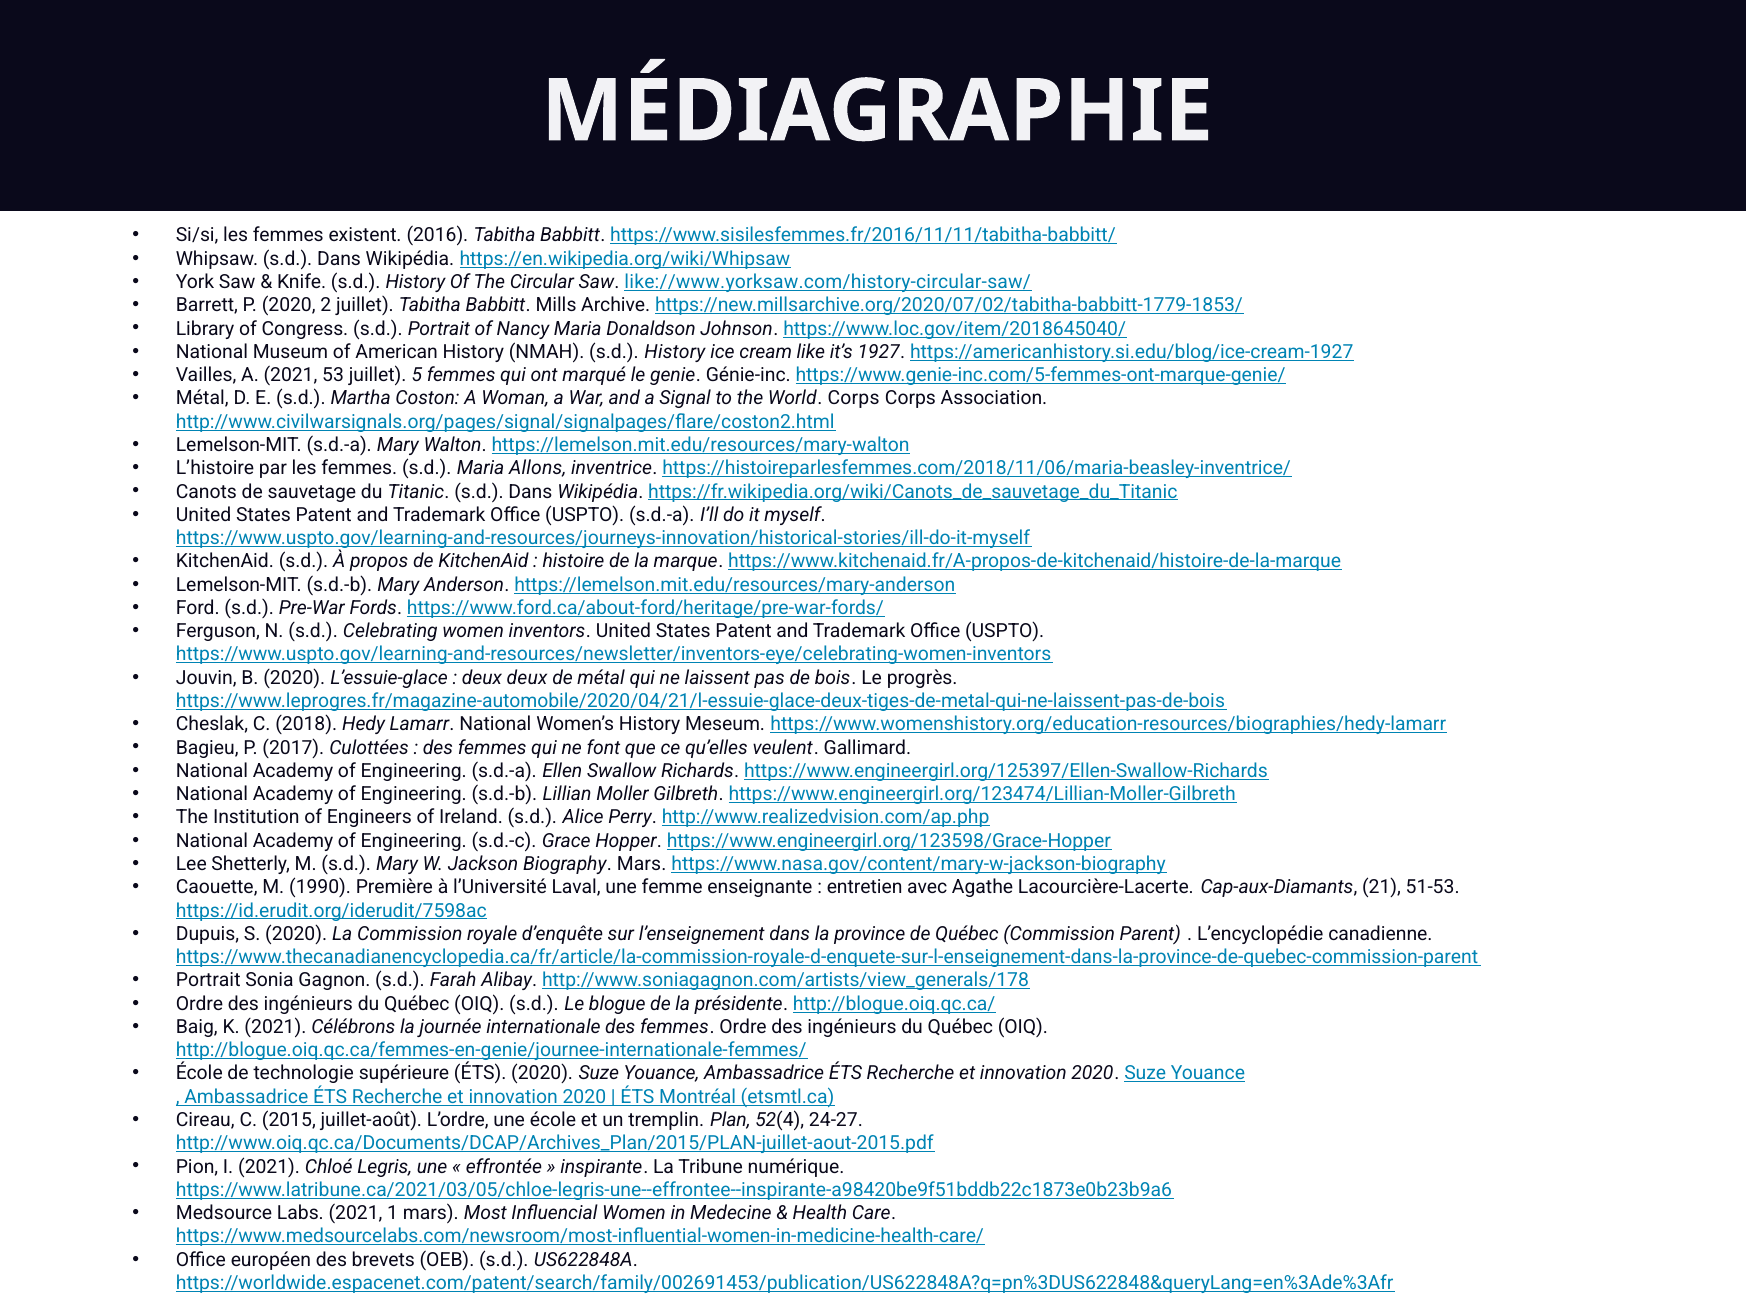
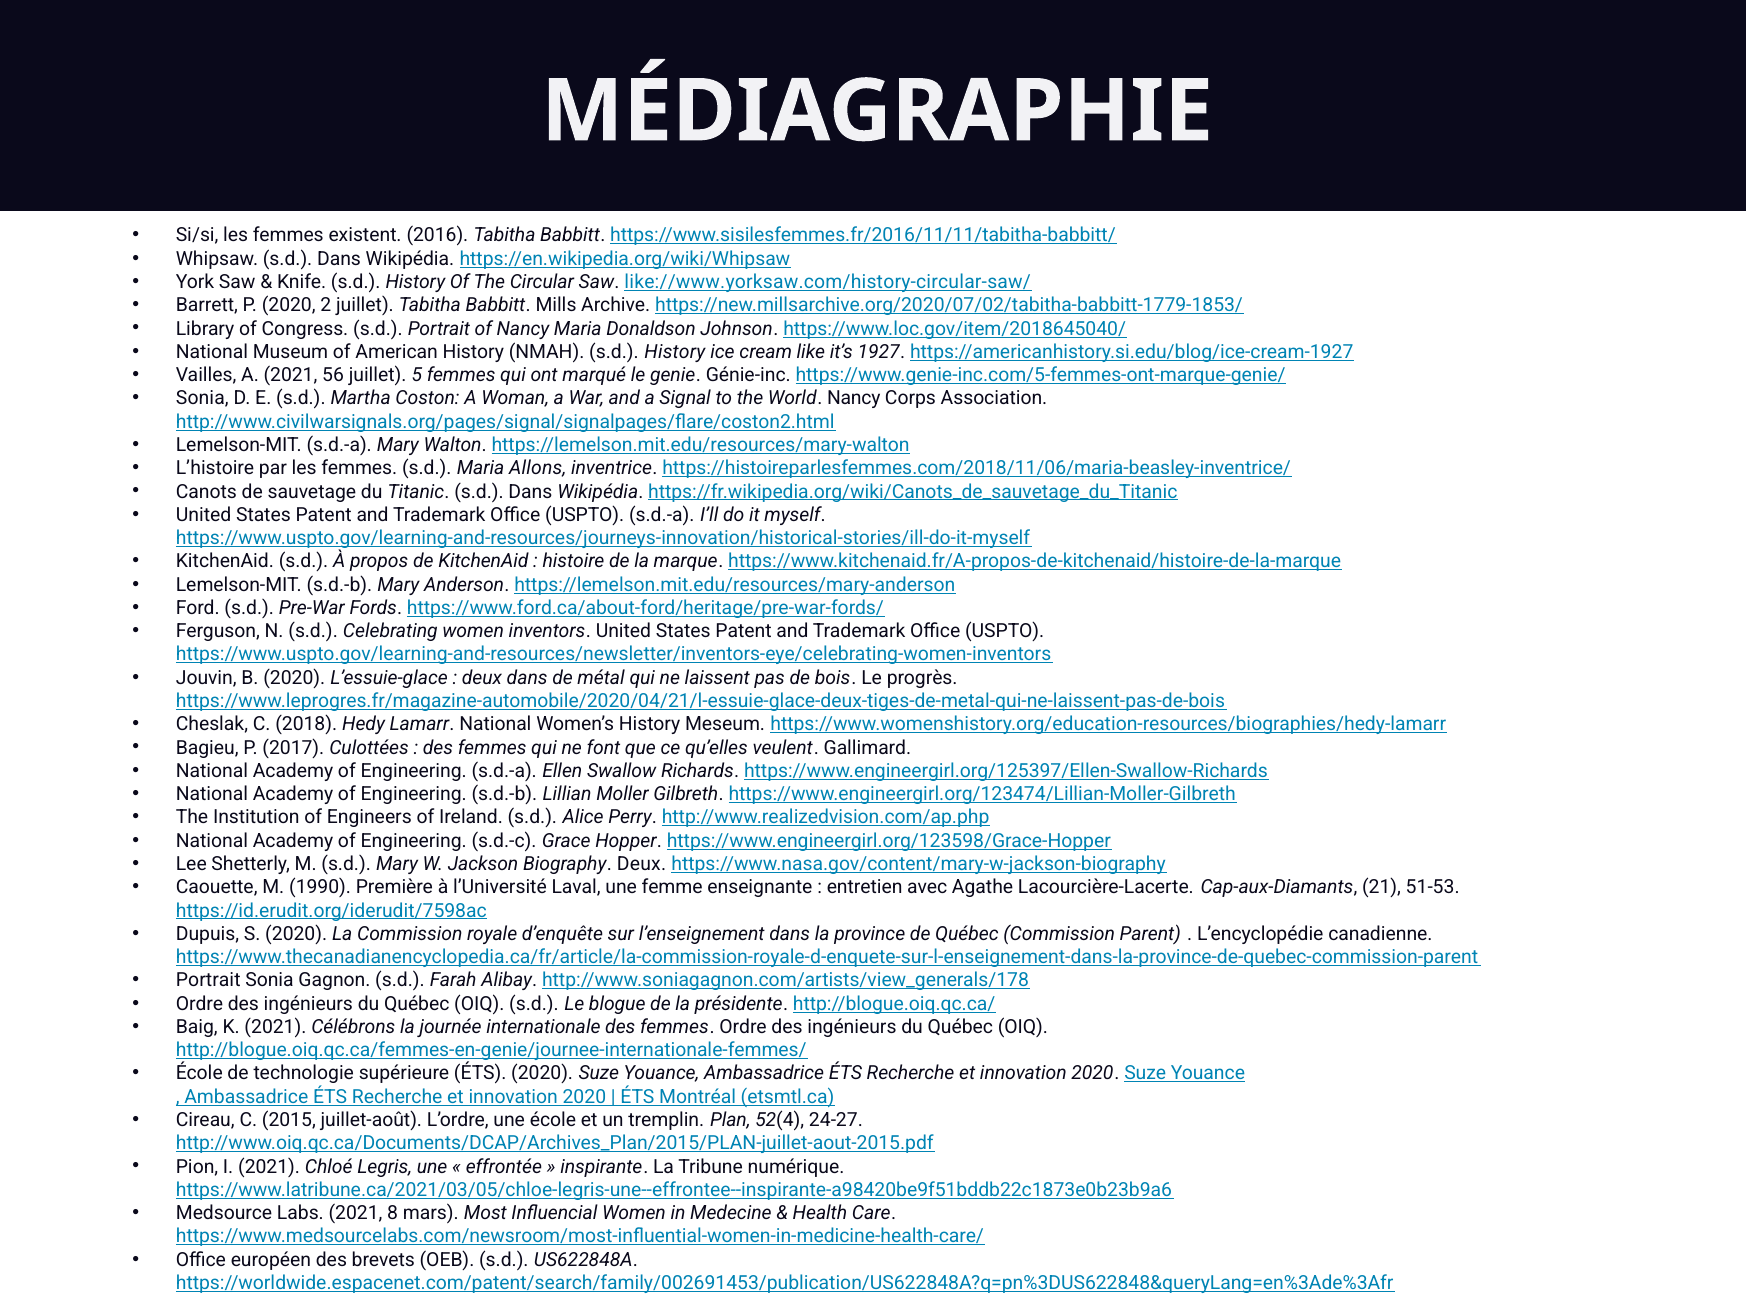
53: 53 -> 56
Métal at (202, 398): Métal -> Sonia
World Corps: Corps -> Nancy
deux deux: deux -> dans
Biography Mars: Mars -> Deux
1: 1 -> 8
